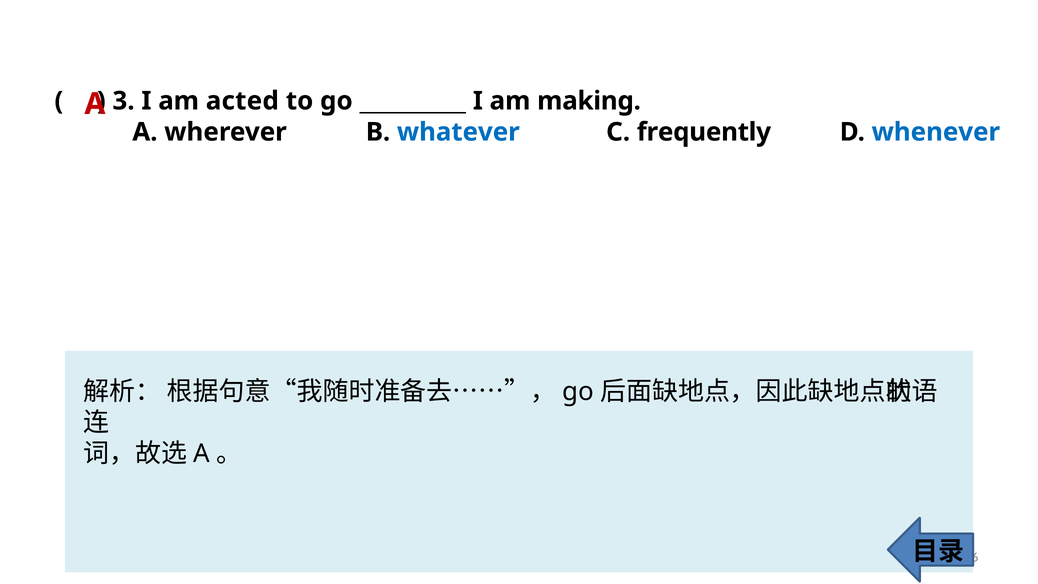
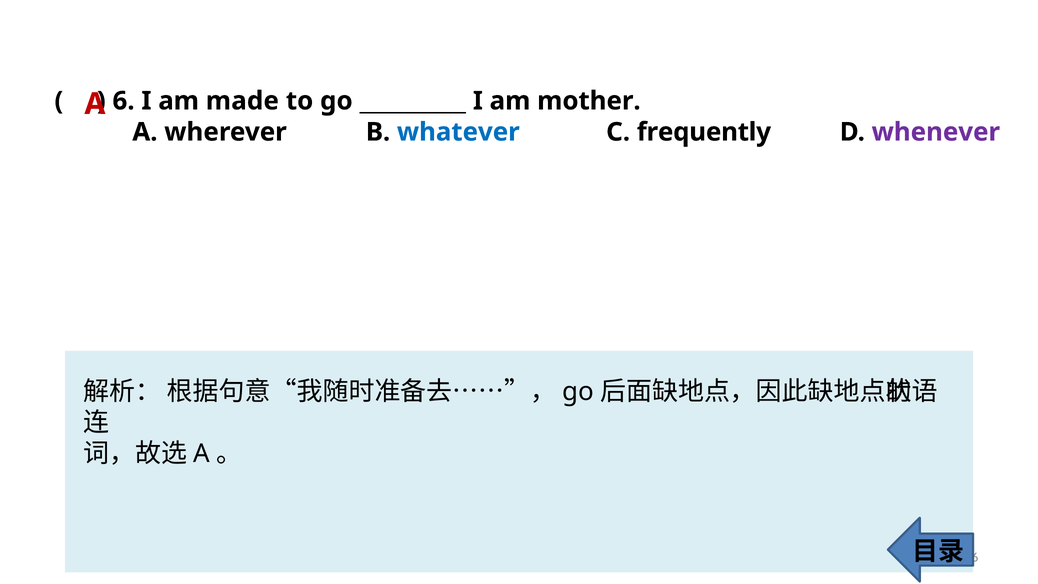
3: 3 -> 6
acted: acted -> made
making: making -> mother
whenever colour: blue -> purple
